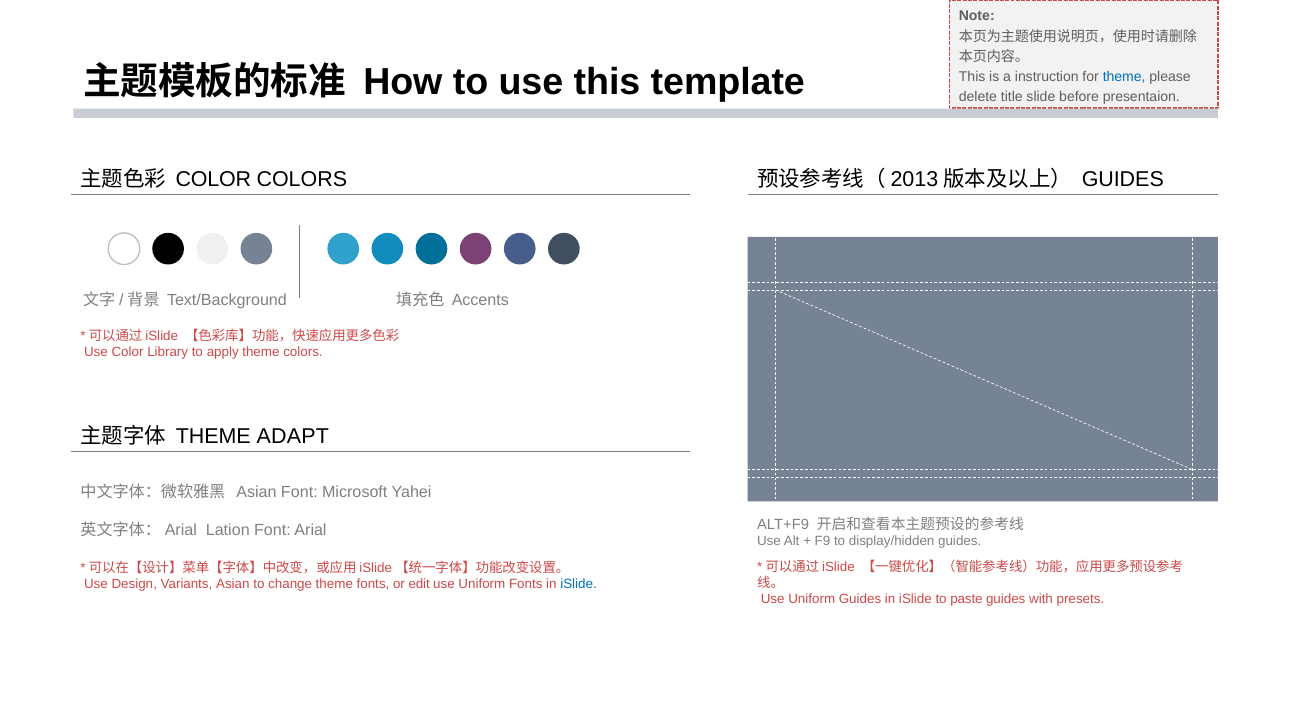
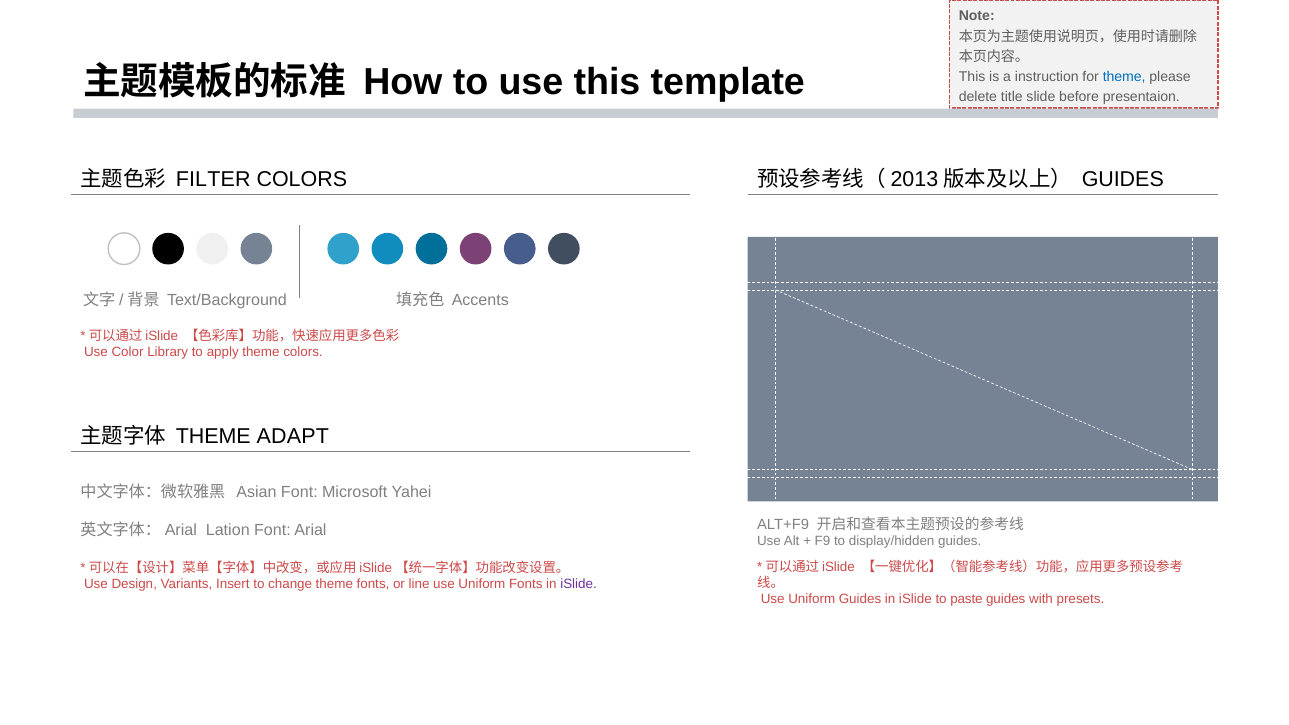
COLOR at (213, 179): COLOR -> FILTER
Variants Asian: Asian -> Insert
edit: edit -> line
iSlide at (579, 584) colour: blue -> purple
